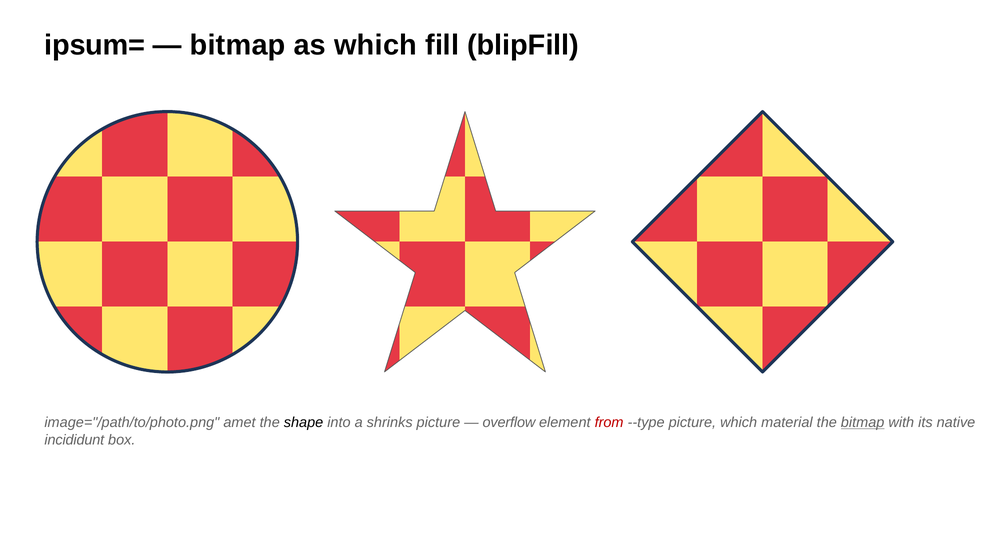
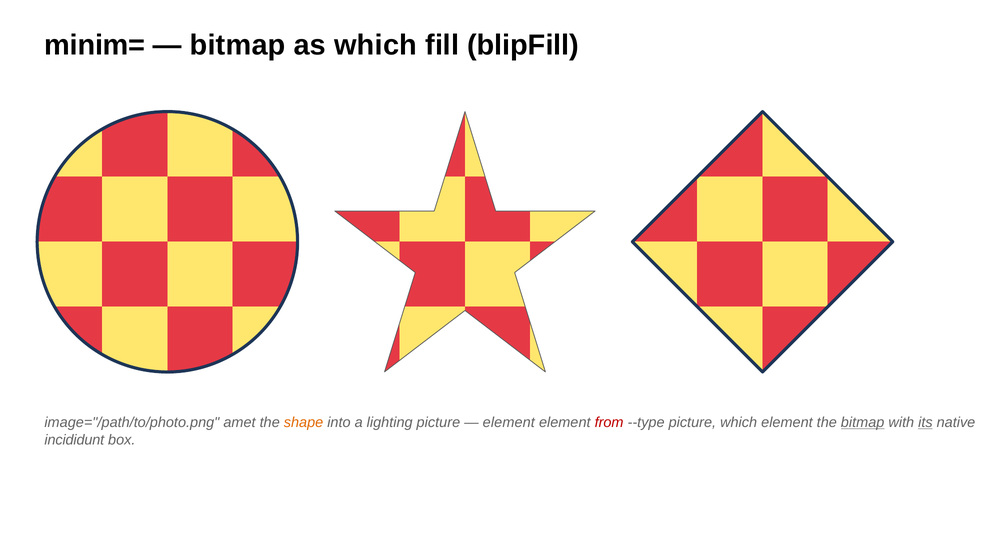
ipsum=: ipsum= -> minim=
shape colour: black -> orange
shrinks: shrinks -> lighting
overflow at (509, 423): overflow -> element
which material: material -> element
its underline: none -> present
